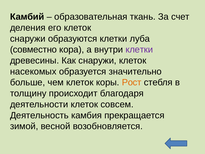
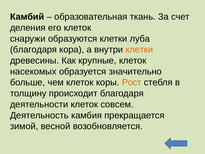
совместно at (33, 50): совместно -> благодаря
клетки at (139, 50) colour: purple -> orange
Как снаружи: снаружи -> крупные
